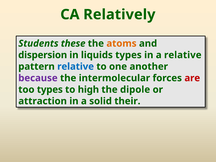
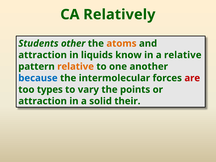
these: these -> other
dispersion at (43, 55): dispersion -> attraction
liquids types: types -> know
relative at (76, 67) colour: blue -> orange
because colour: purple -> blue
high: high -> vary
dipole: dipole -> points
